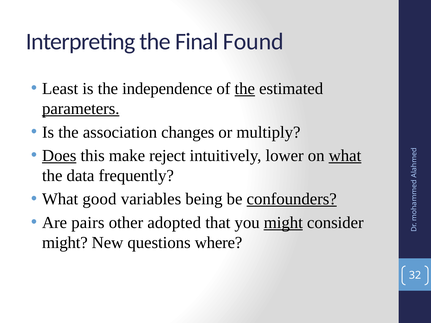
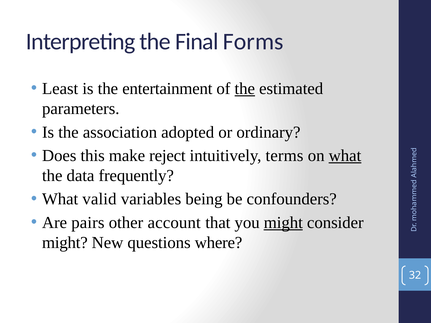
Found: Found -> Forms
independence: independence -> entertainment
parameters underline: present -> none
changes: changes -> adopted
multiply: multiply -> ordinary
Does underline: present -> none
lower: lower -> terms
good: good -> valid
confounders underline: present -> none
adopted: adopted -> account
